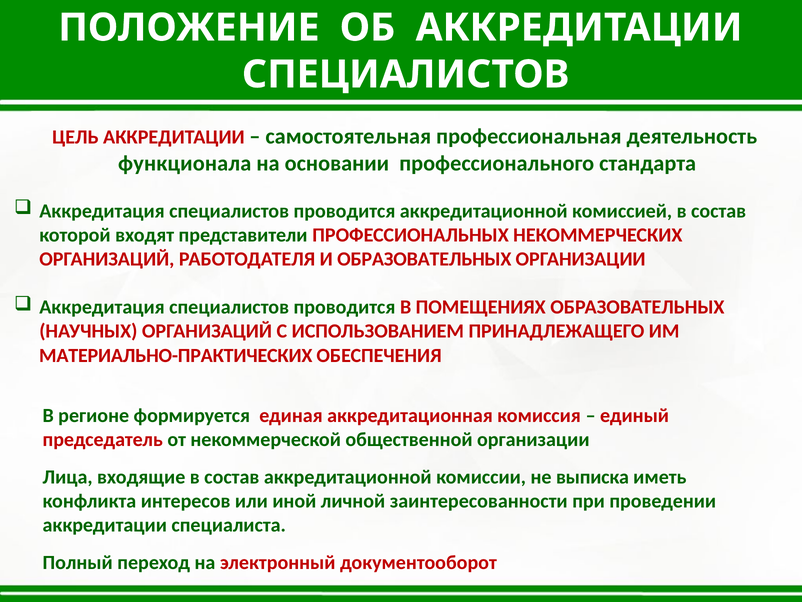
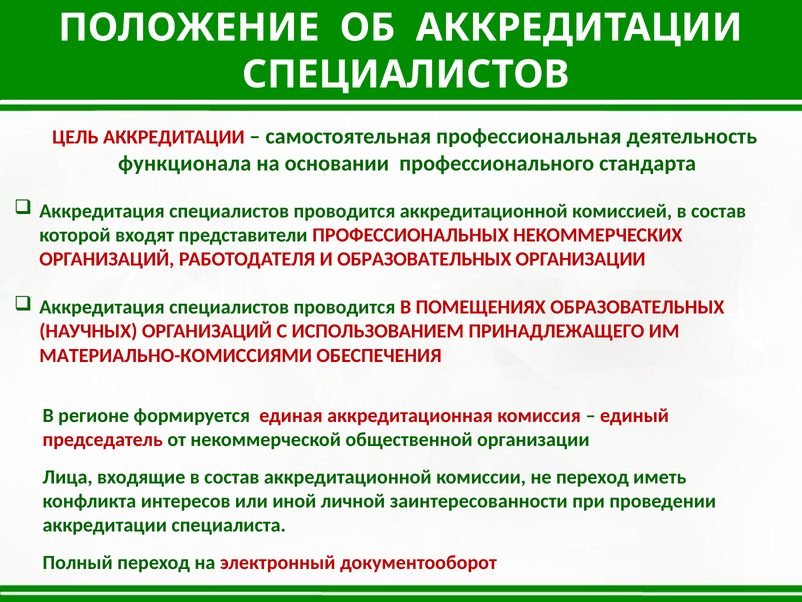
МАТЕРИАЛЬНО-ПРАКТИЧЕСКИХ: МАТЕРИАЛЬНО-ПРАКТИЧЕСКИХ -> МАТЕРИАЛЬНО-КОМИССИЯМИ
не выписка: выписка -> переход
